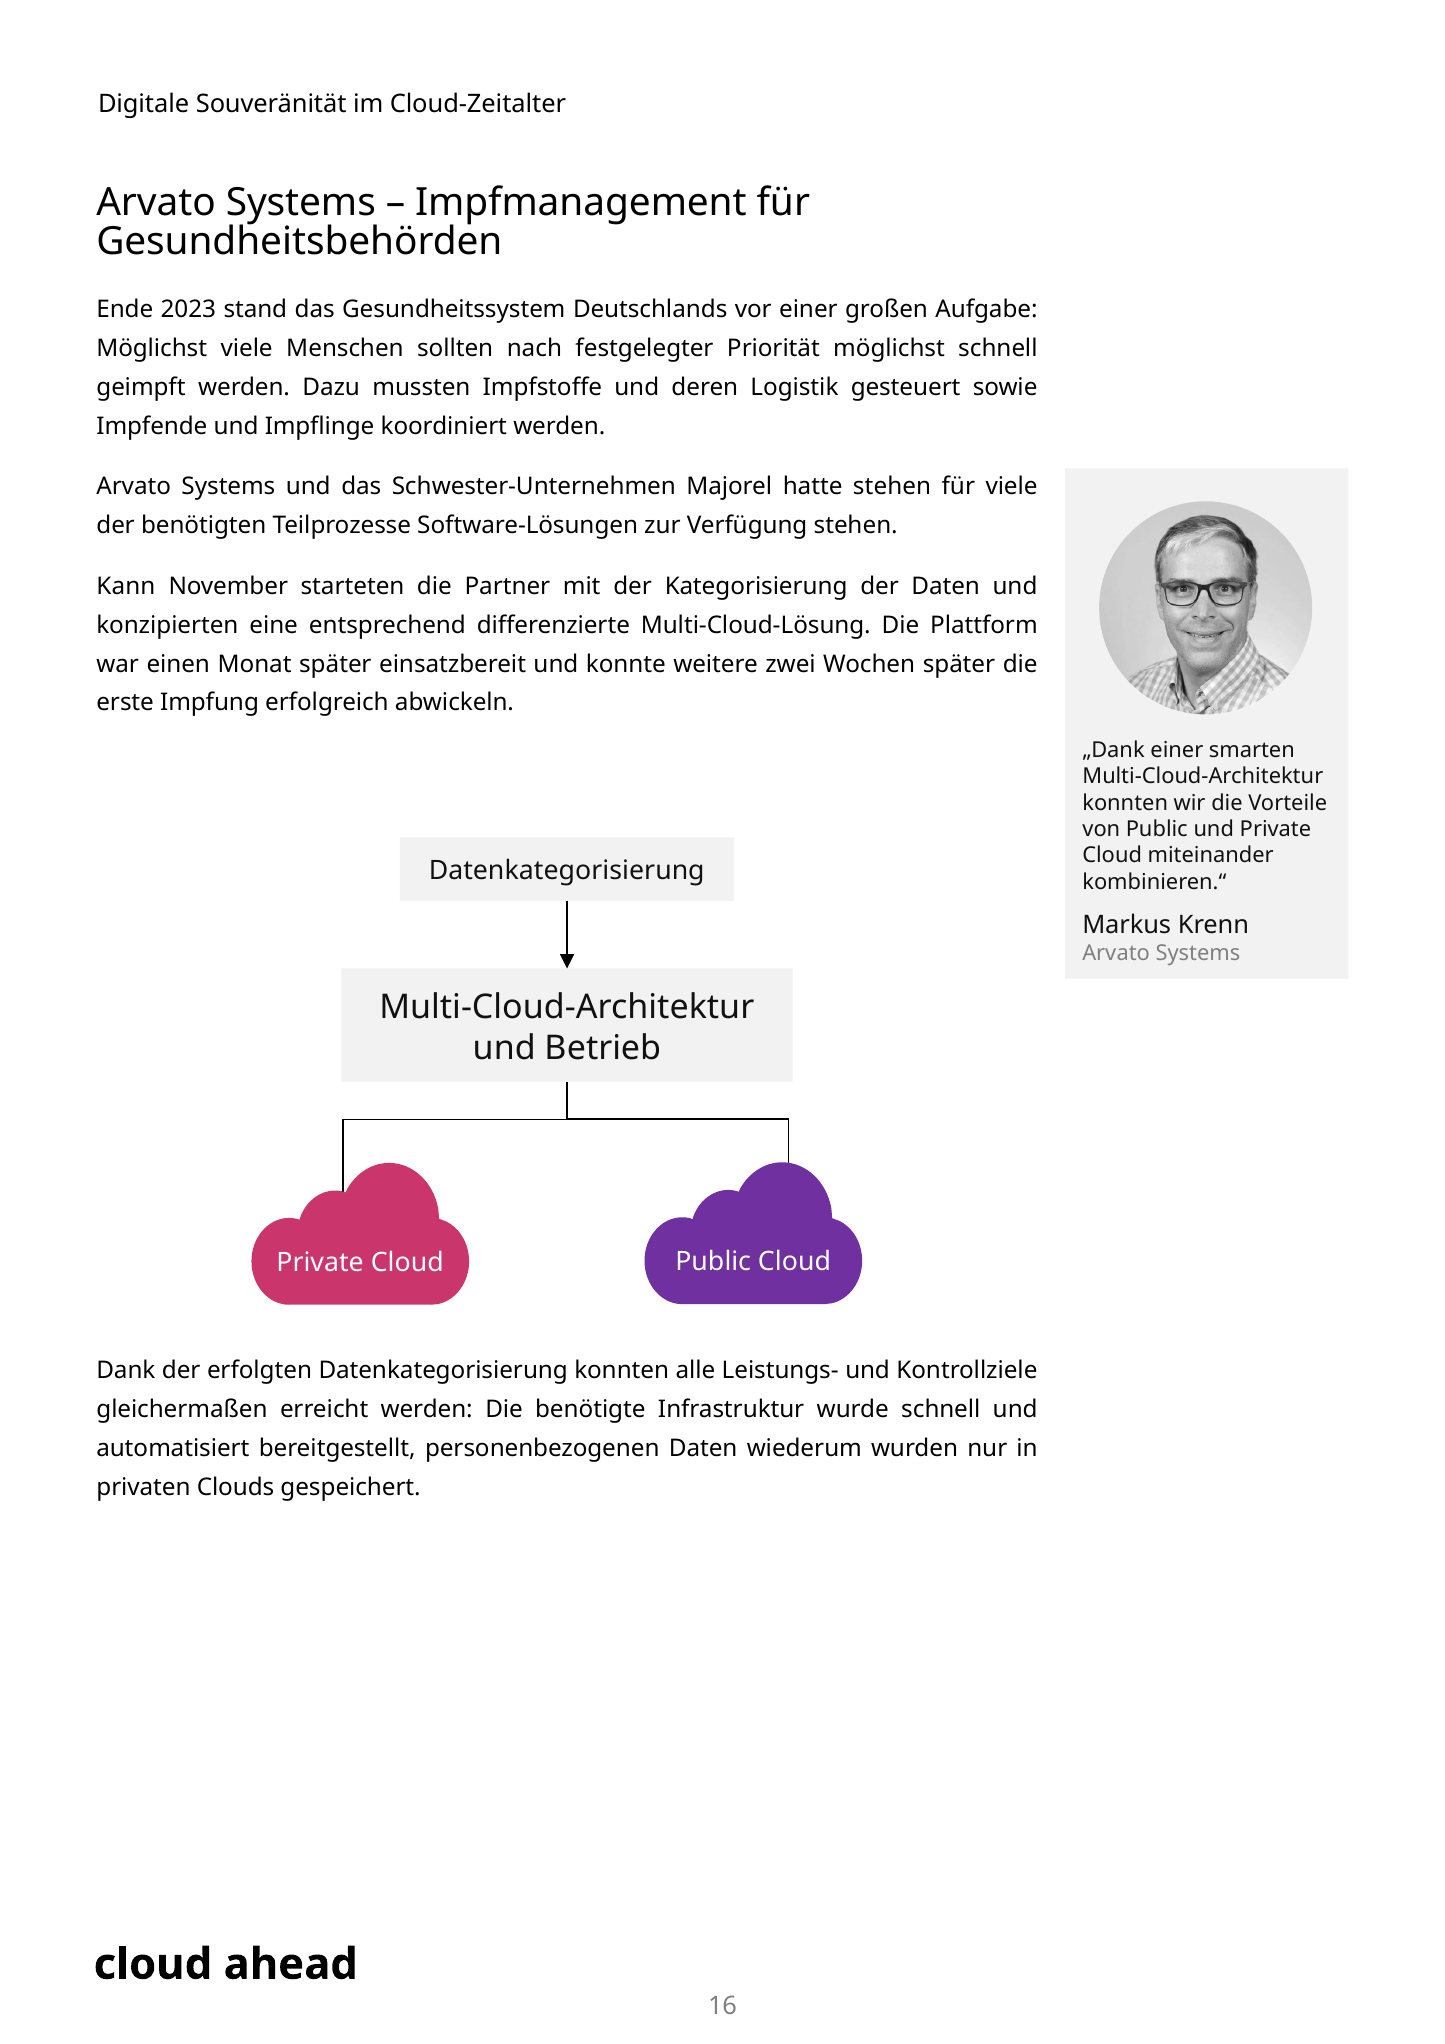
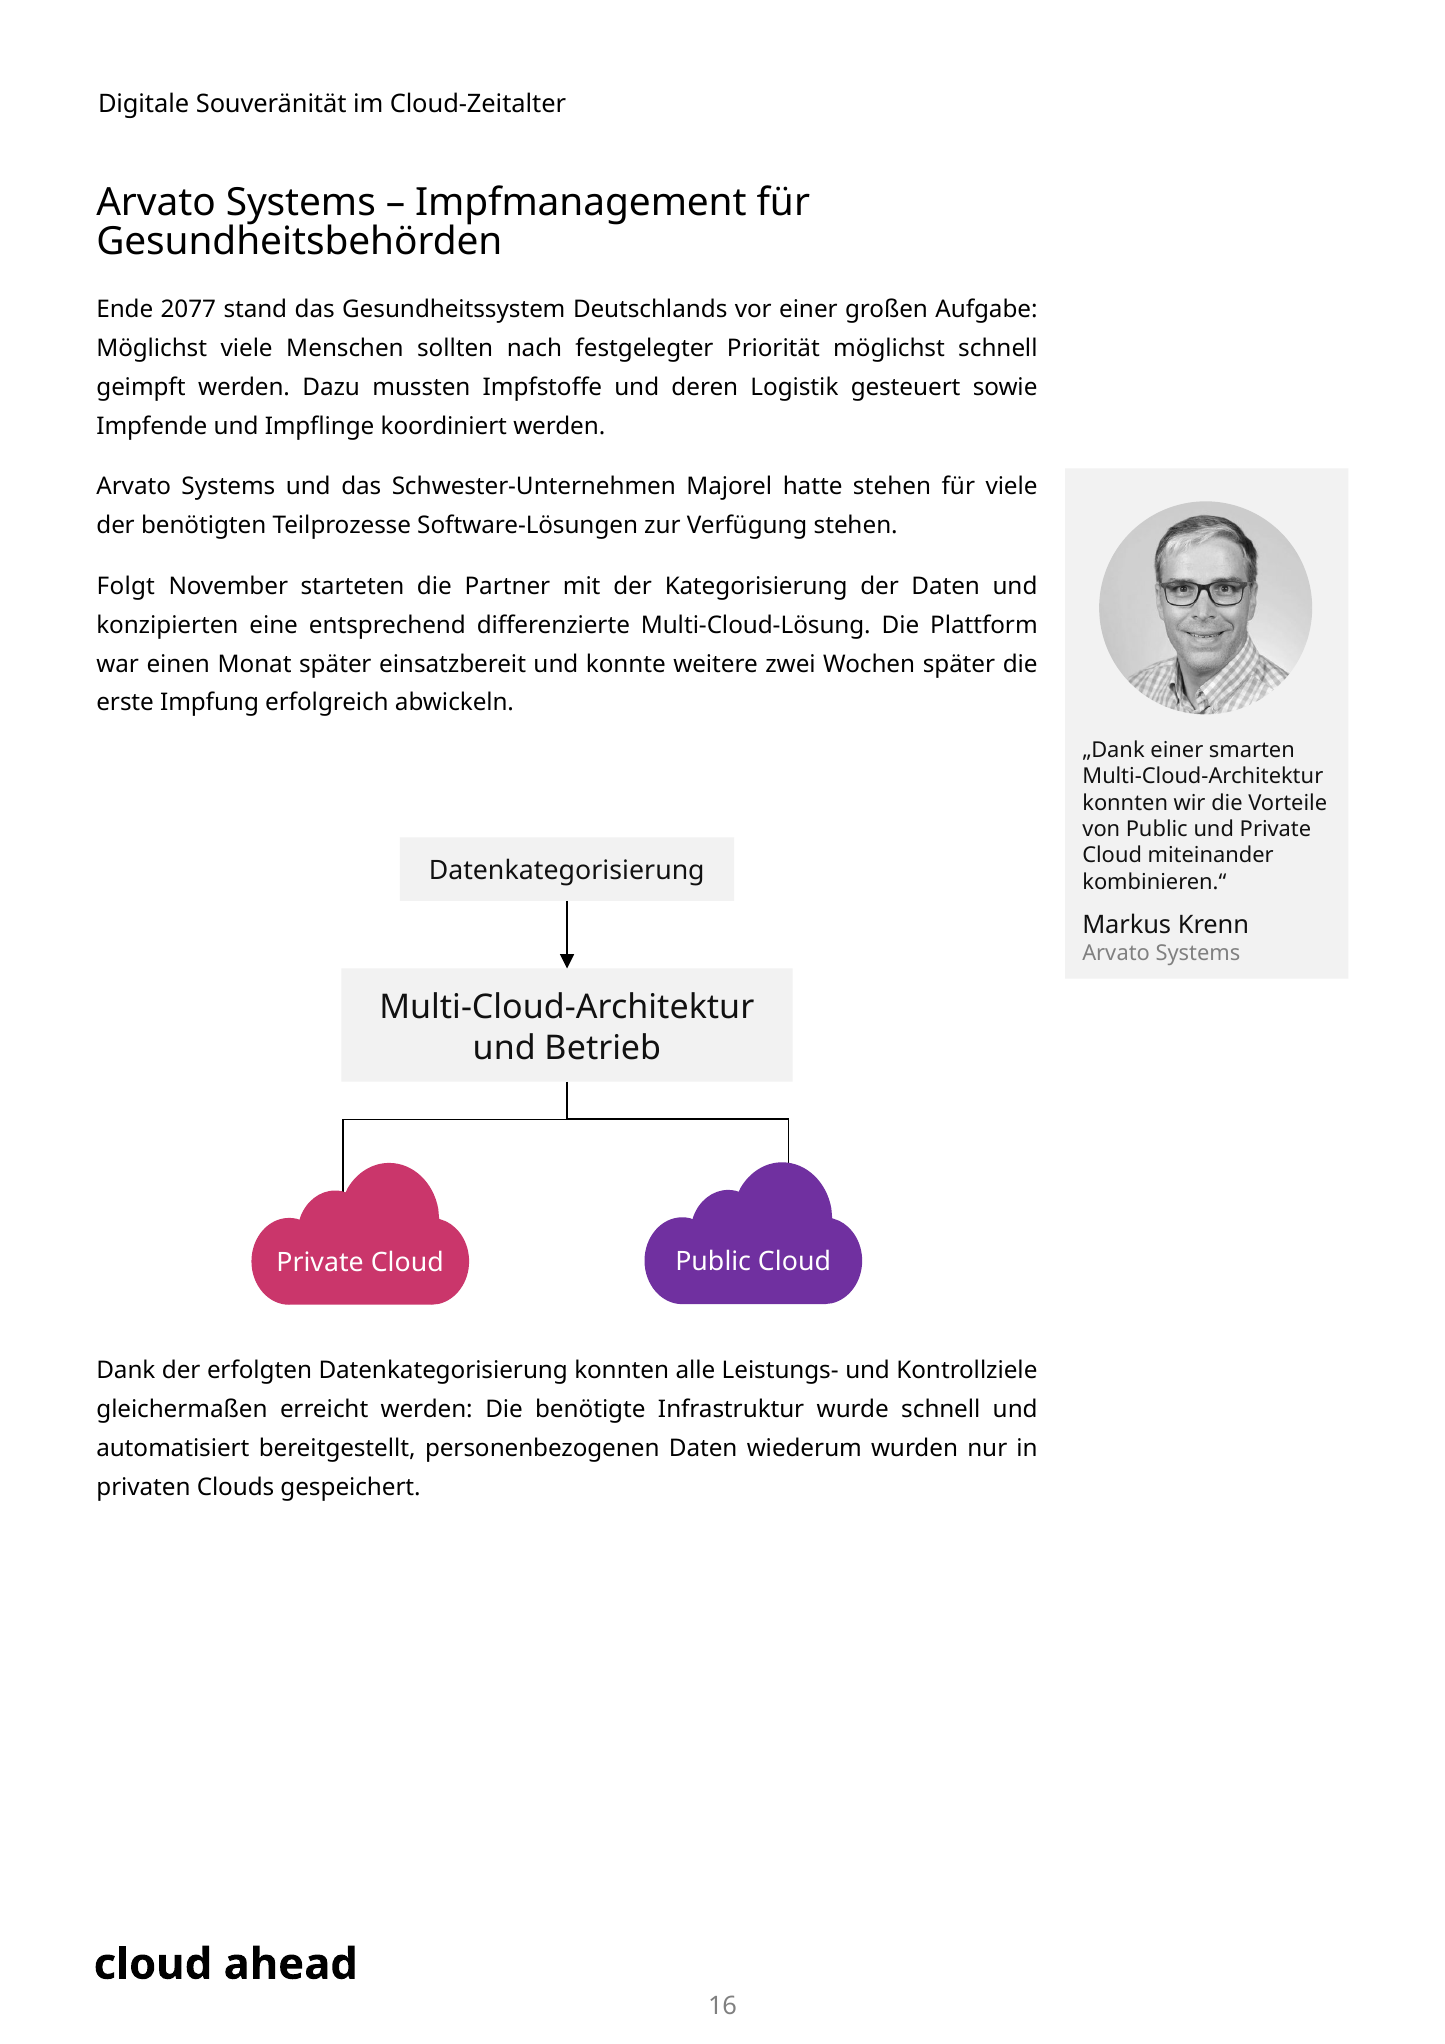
2023: 2023 -> 2077
Kann: Kann -> Folgt
